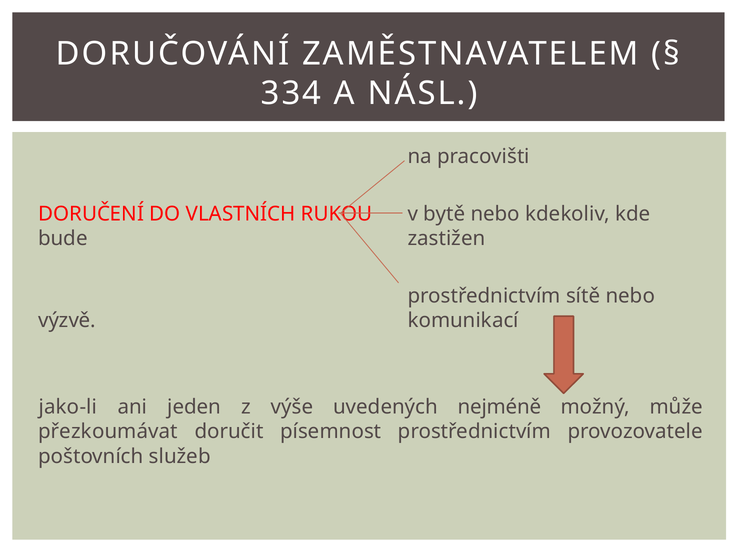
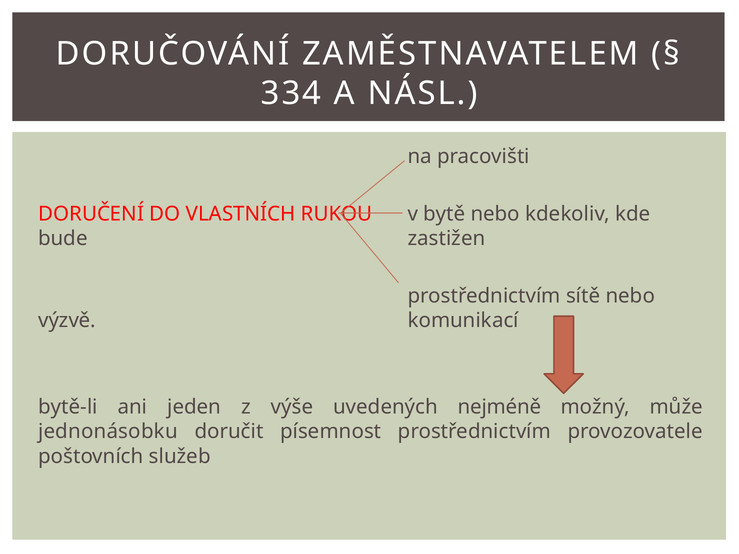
jako-li: jako-li -> bytě-li
přezkoumávat: přezkoumávat -> jednonásobku
